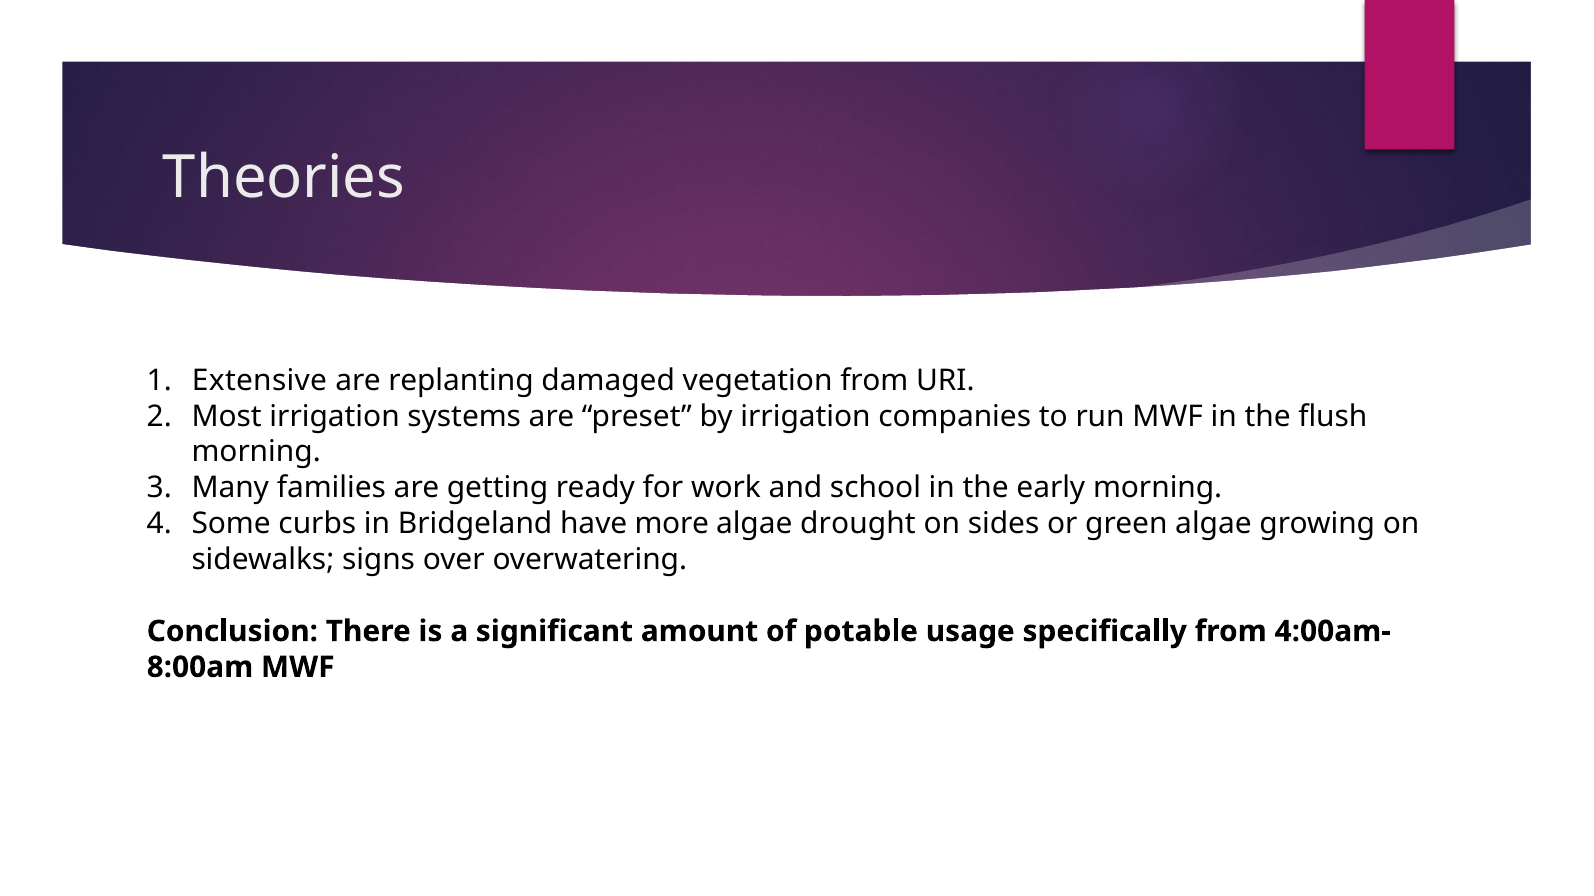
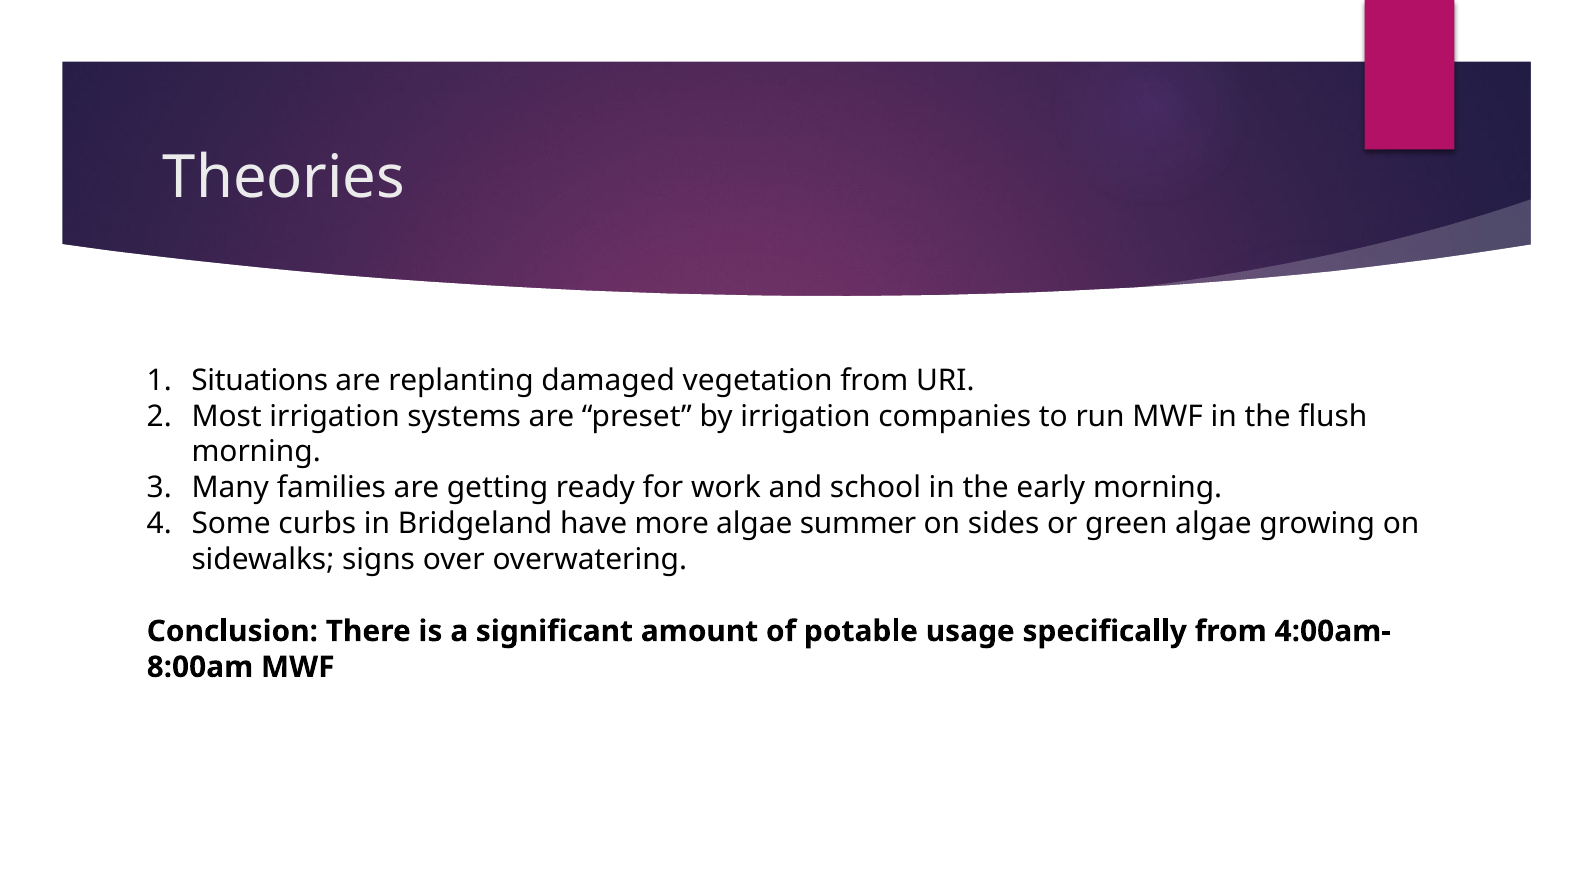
Extensive: Extensive -> Situations
drought: drought -> summer
